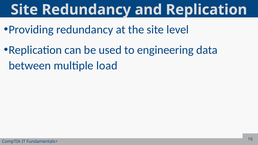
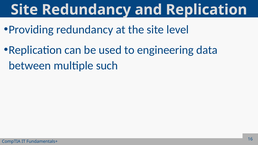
load: load -> such
